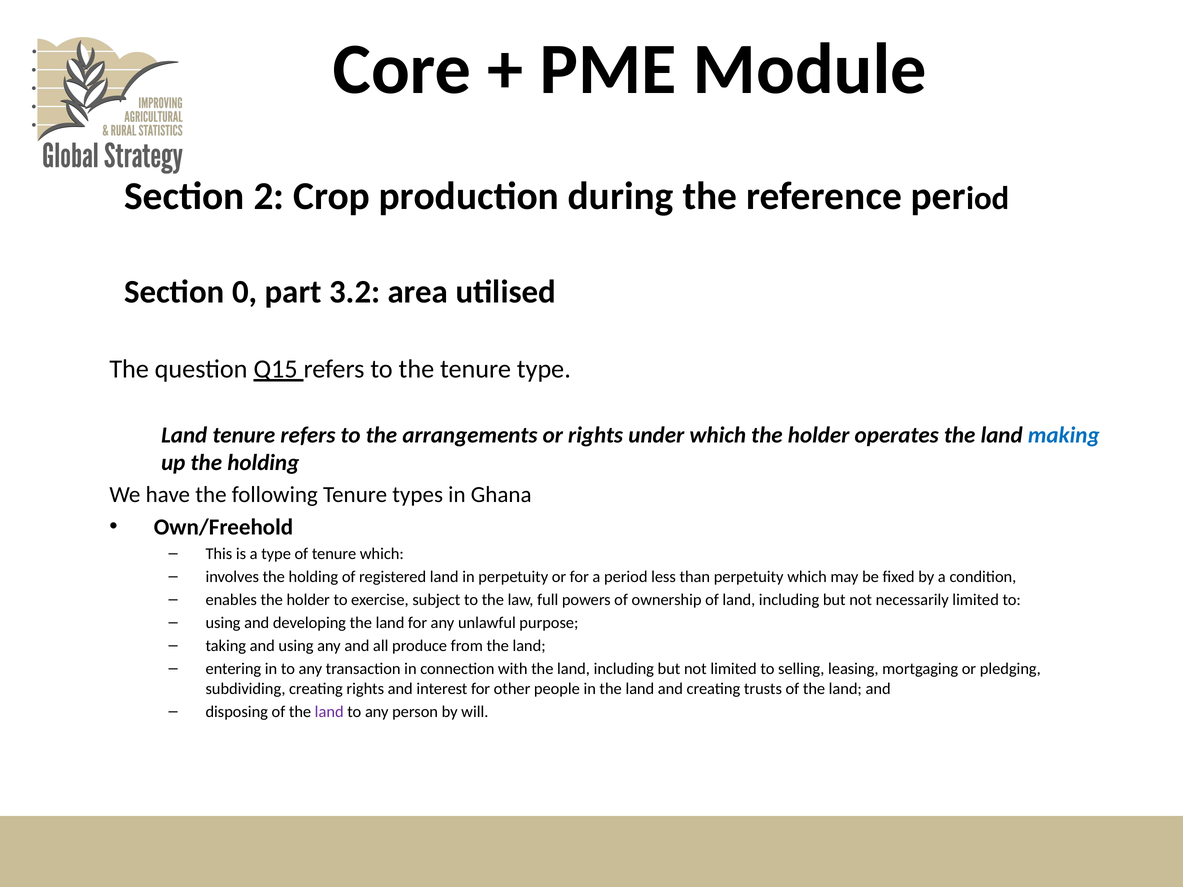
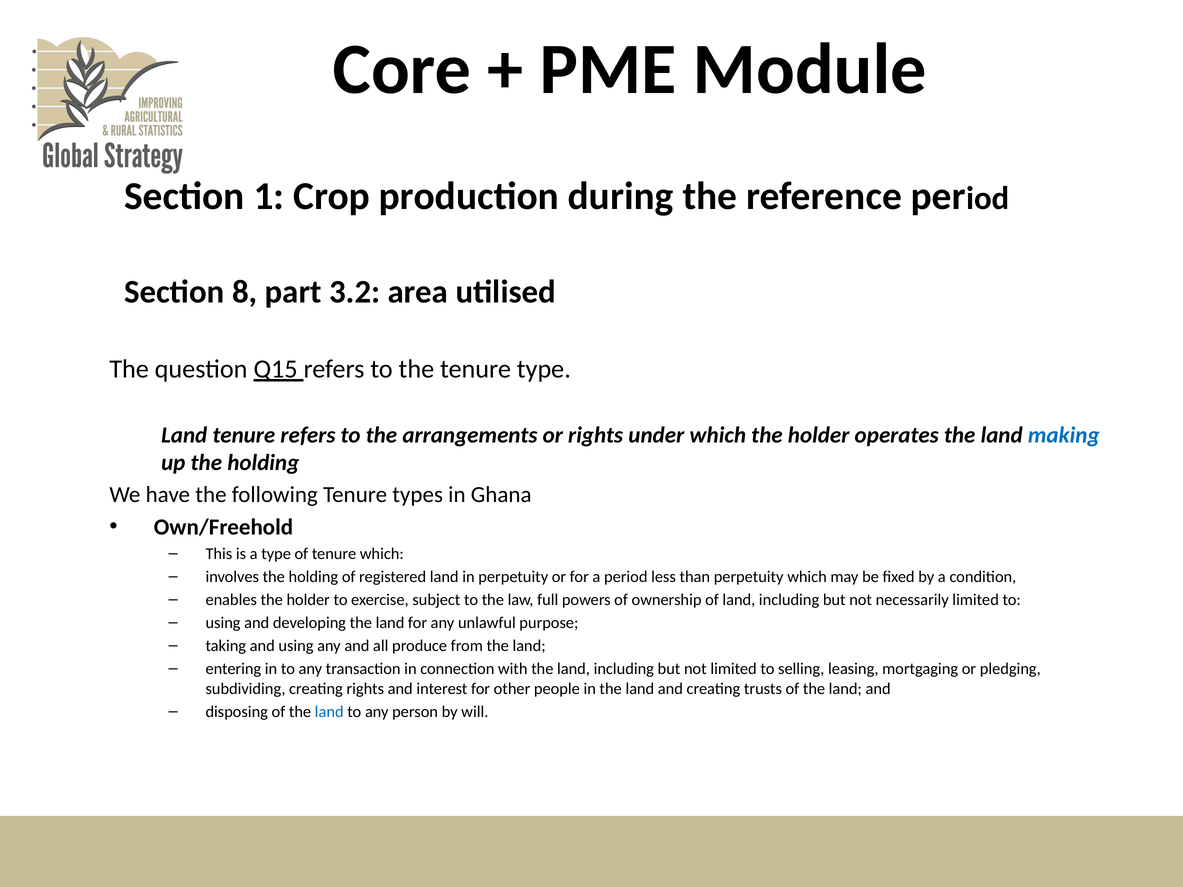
2: 2 -> 1
0: 0 -> 8
land at (329, 712) colour: purple -> blue
